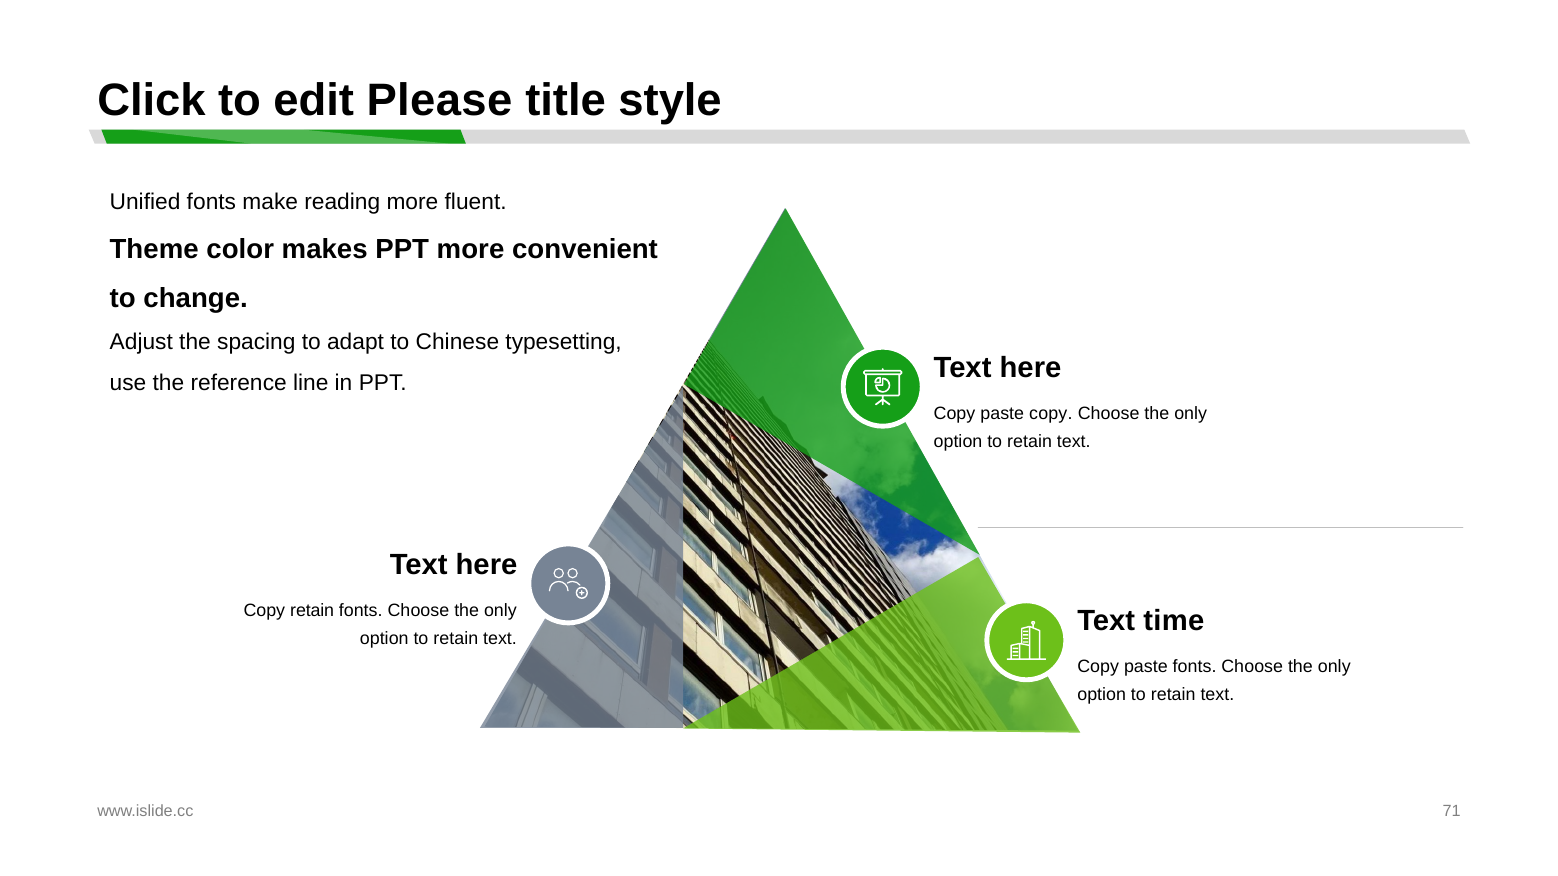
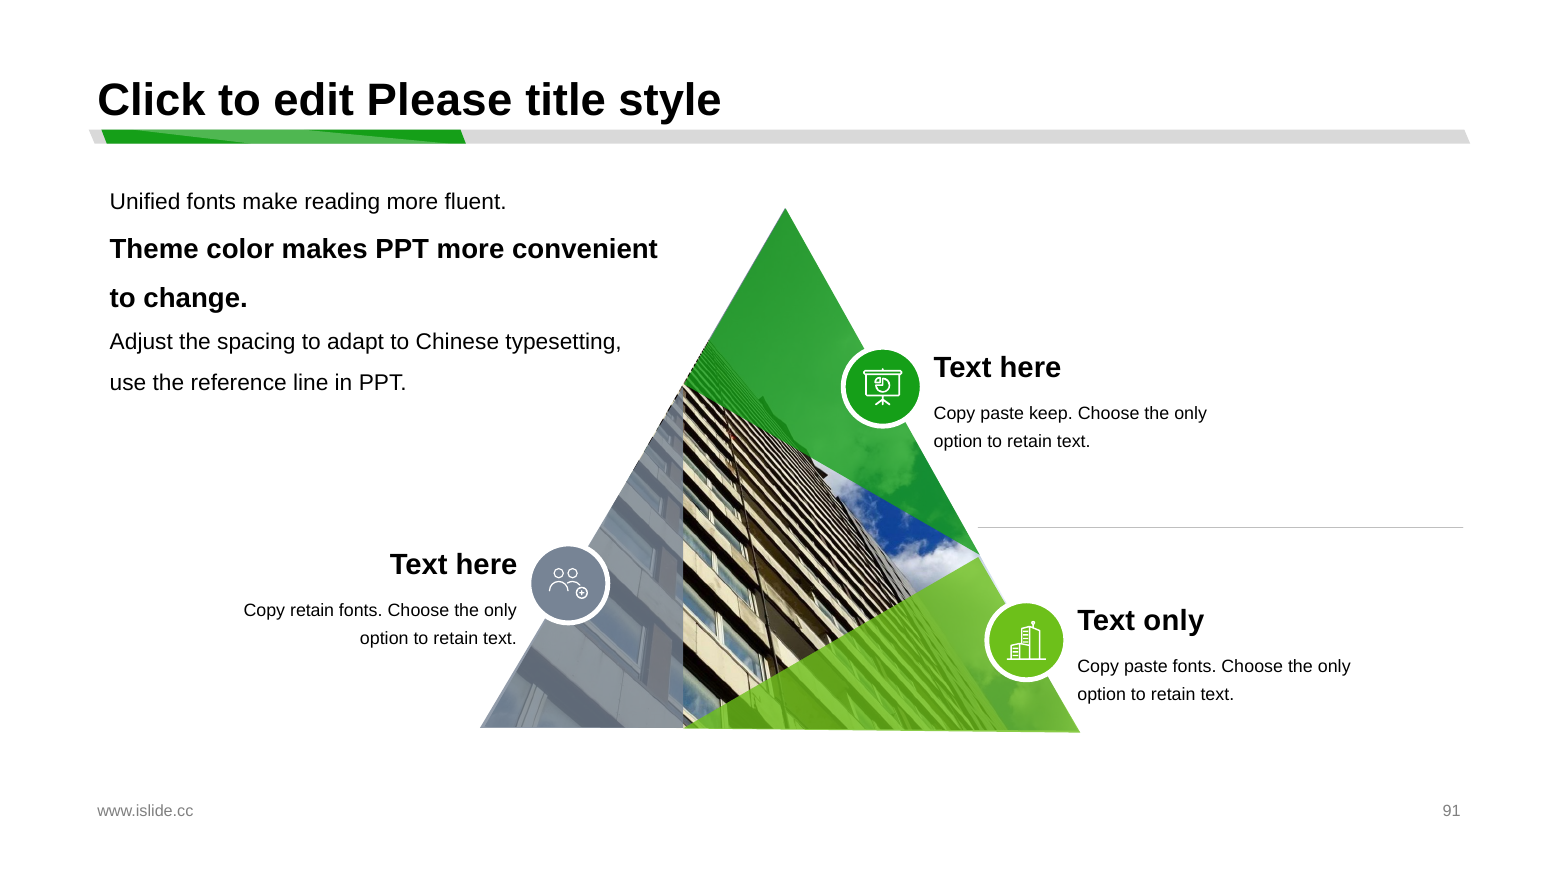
paste copy: copy -> keep
Text time: time -> only
71: 71 -> 91
